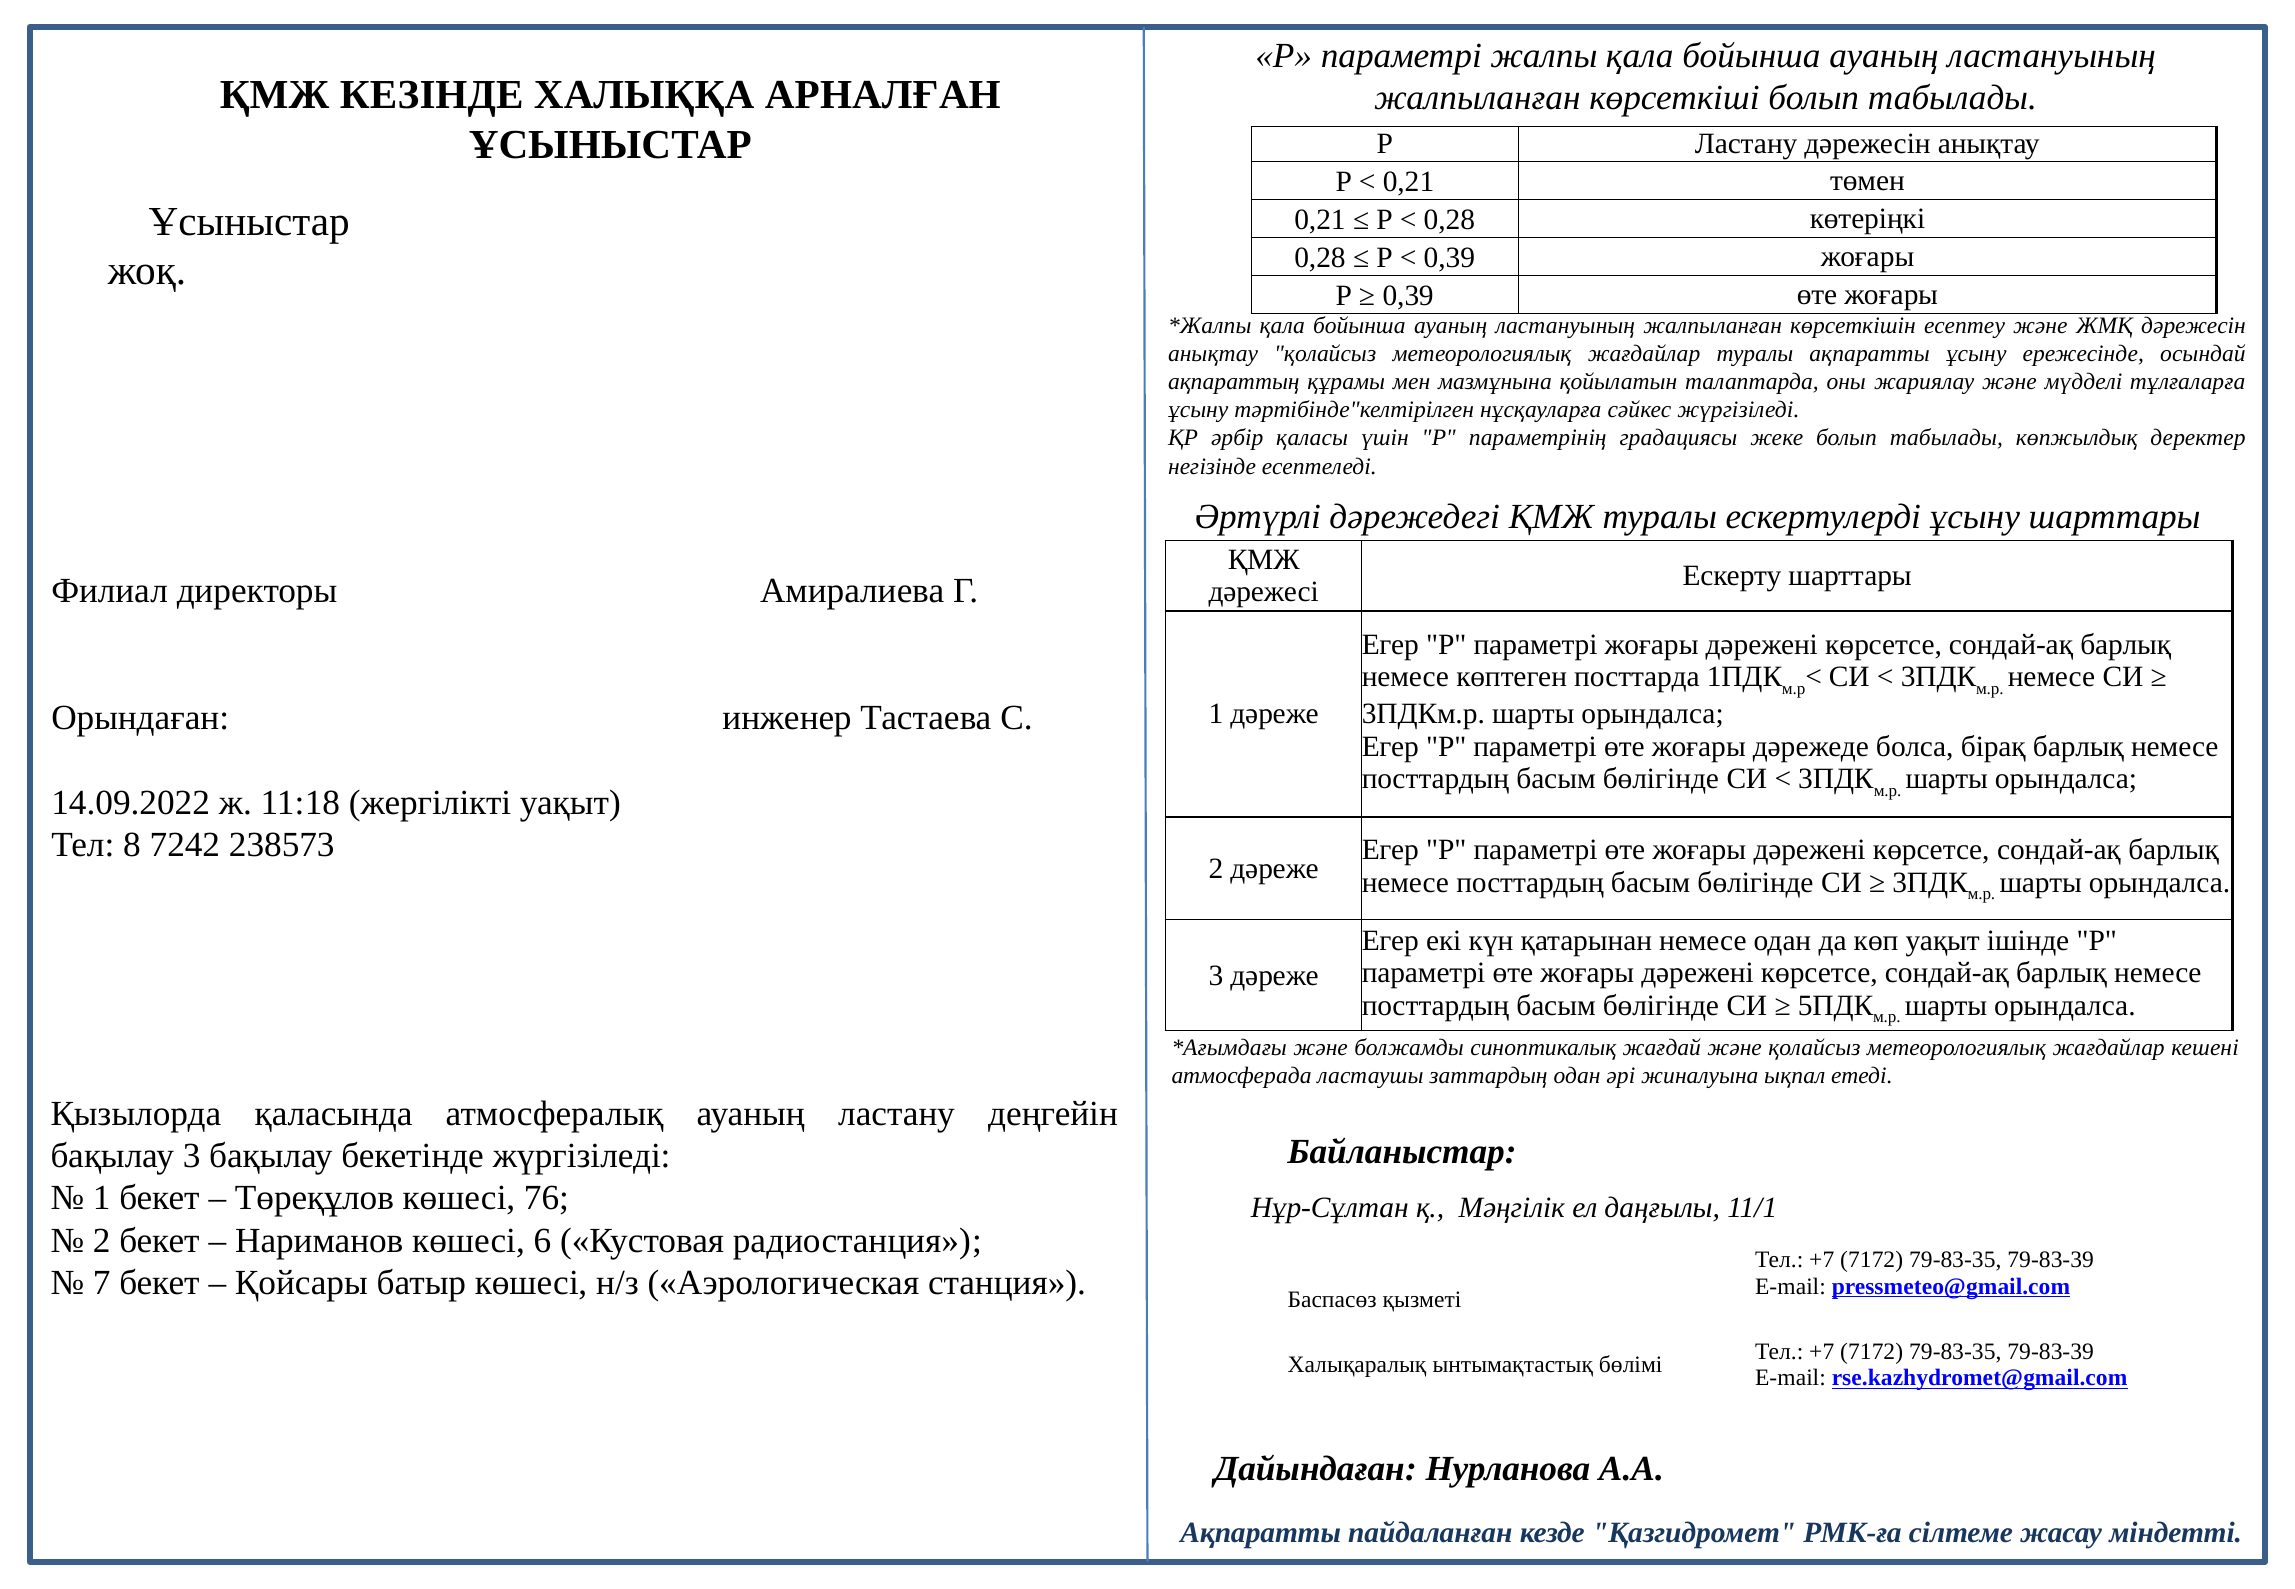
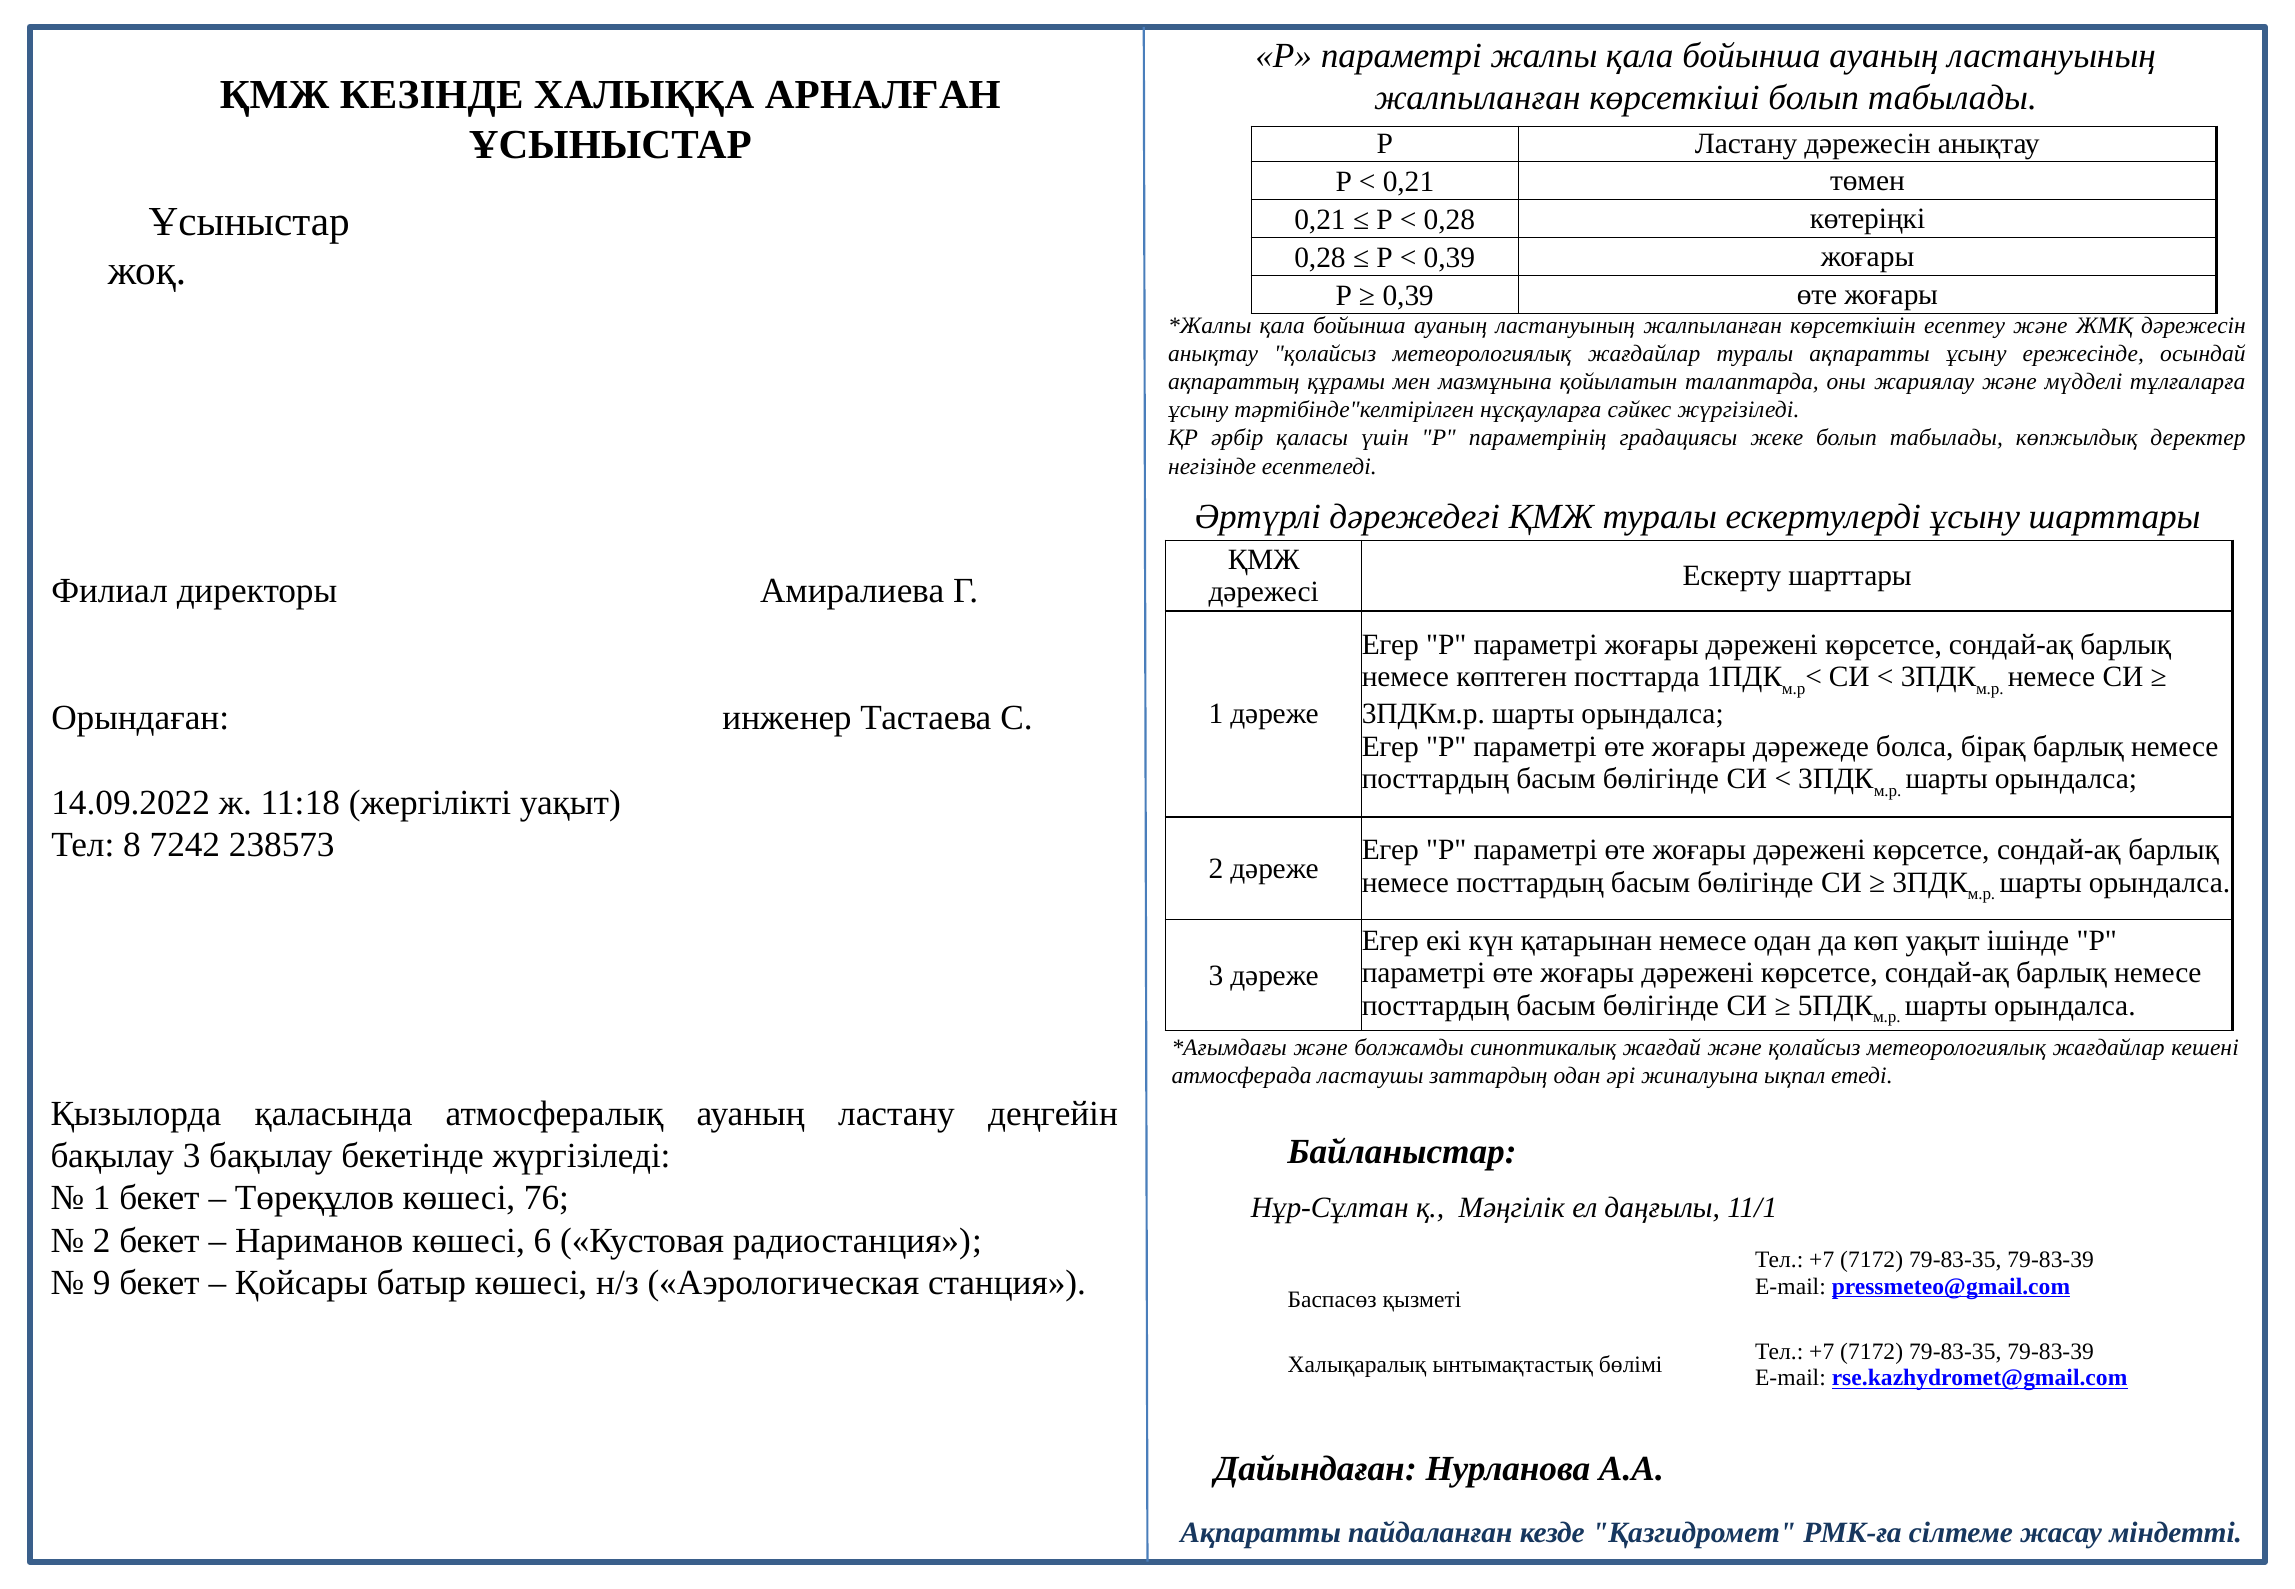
7: 7 -> 9
